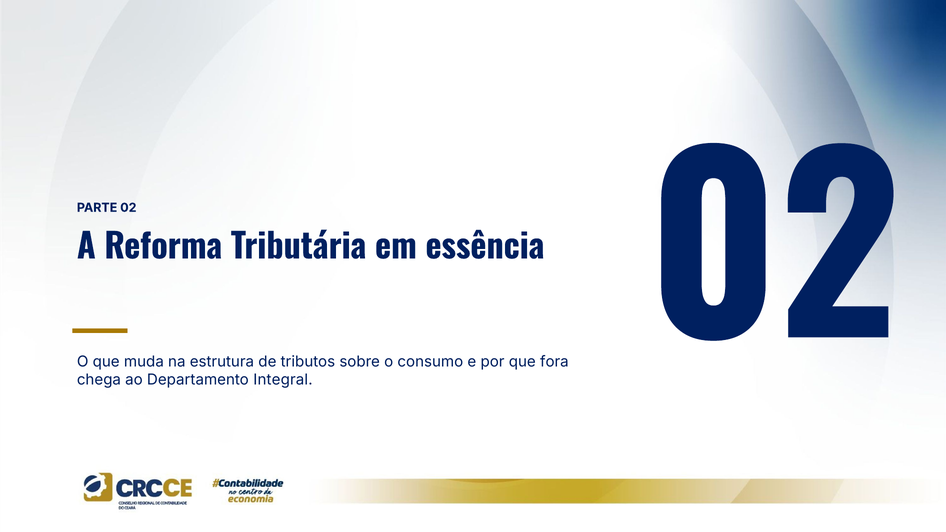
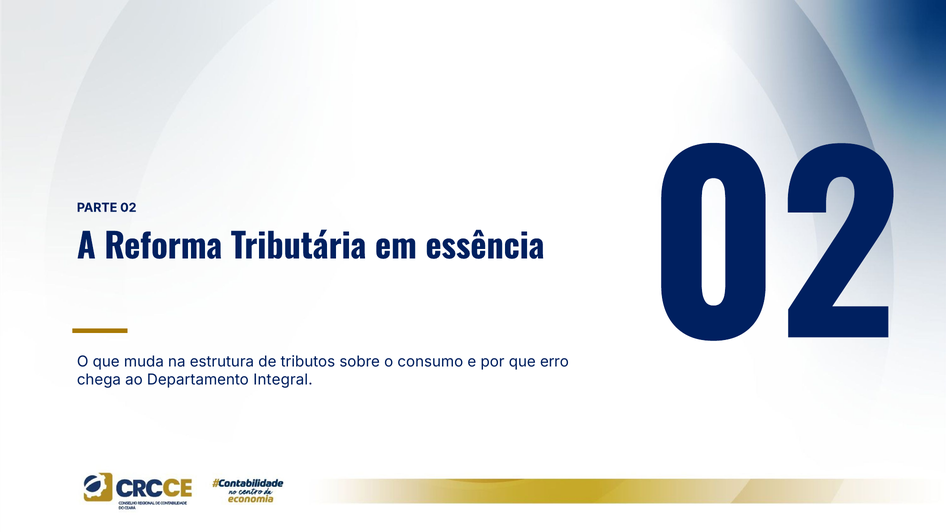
fora: fora -> erro
